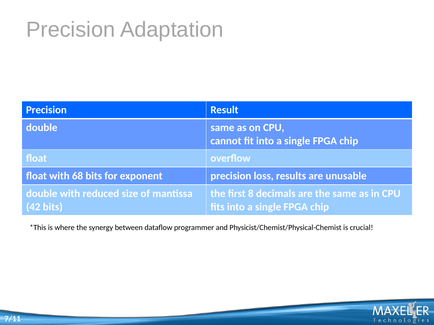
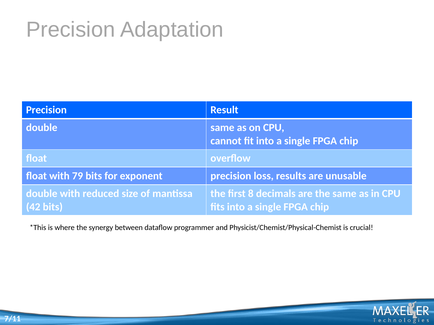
68: 68 -> 79
